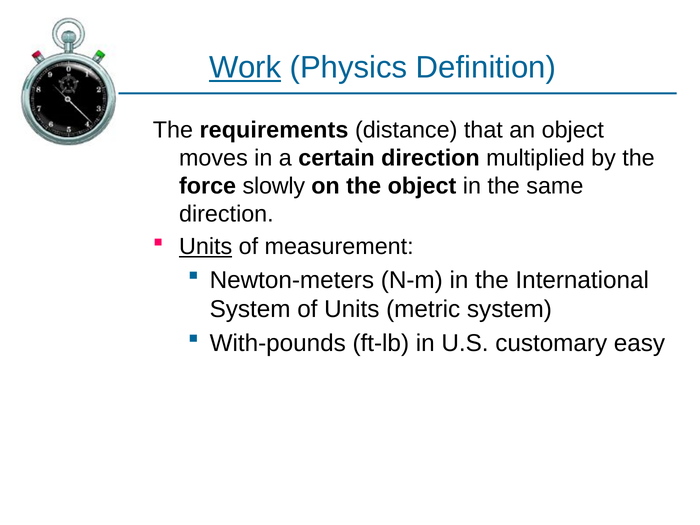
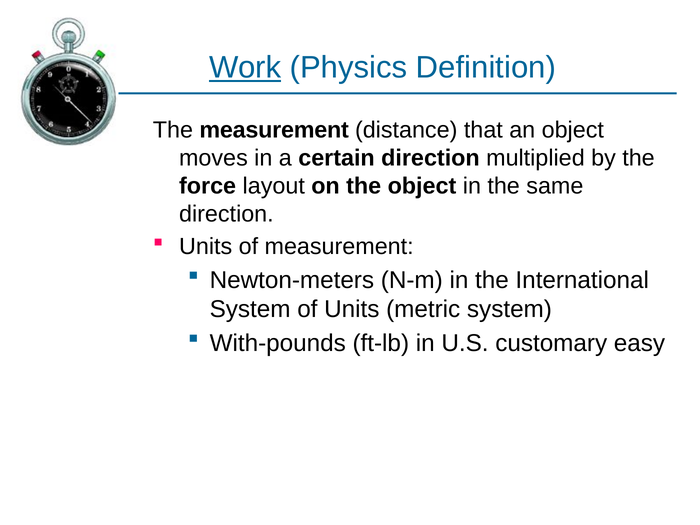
The requirements: requirements -> measurement
slowly: slowly -> layout
Units at (206, 247) underline: present -> none
